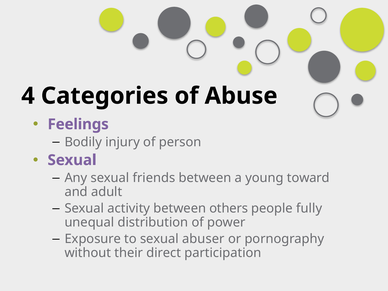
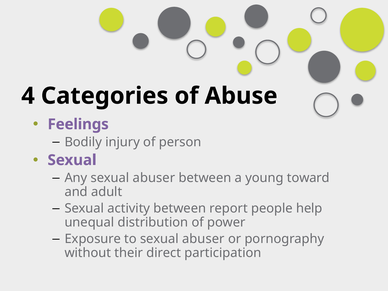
Any sexual friends: friends -> abuser
others: others -> report
fully: fully -> help
